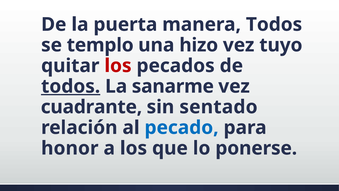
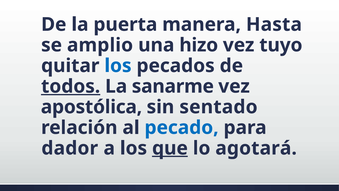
manera Todos: Todos -> Hasta
templo: templo -> amplio
los at (118, 66) colour: red -> blue
cuadrante: cuadrante -> apostólica
honor: honor -> dador
que underline: none -> present
ponerse: ponerse -> agotará
